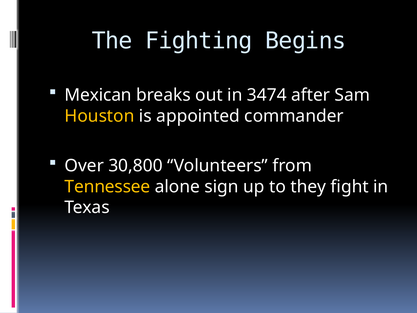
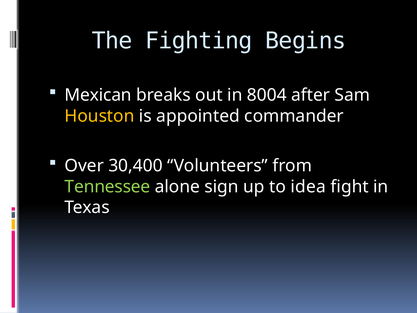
3474: 3474 -> 8004
30,800: 30,800 -> 30,400
Tennessee colour: yellow -> light green
they: they -> idea
